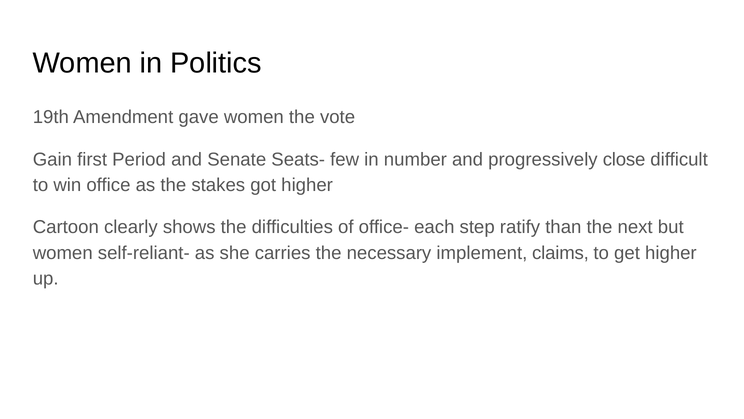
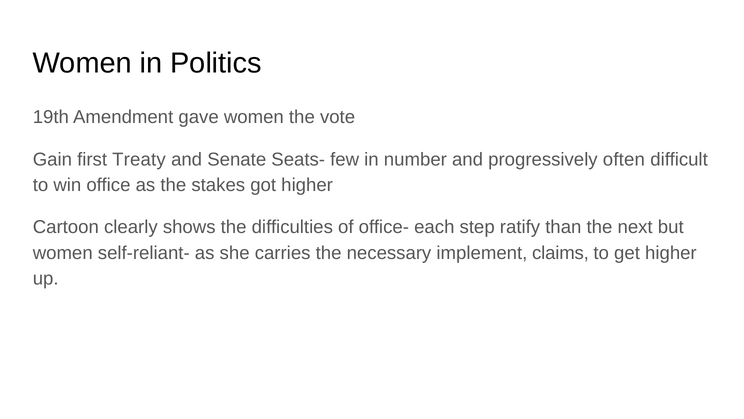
Period: Period -> Treaty
close: close -> often
